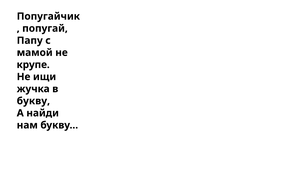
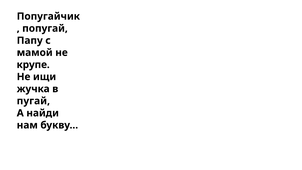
букву at (33, 101): букву -> пугай
